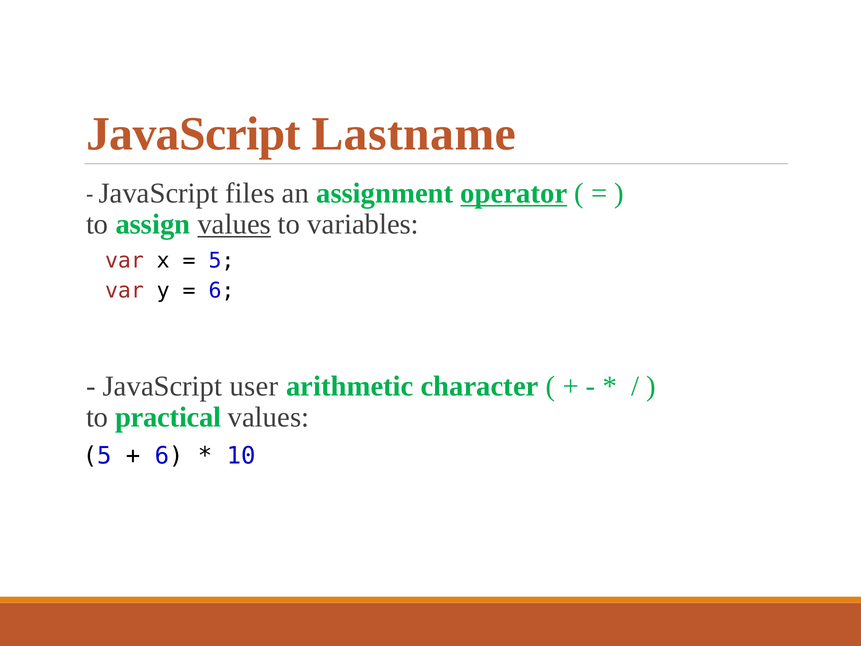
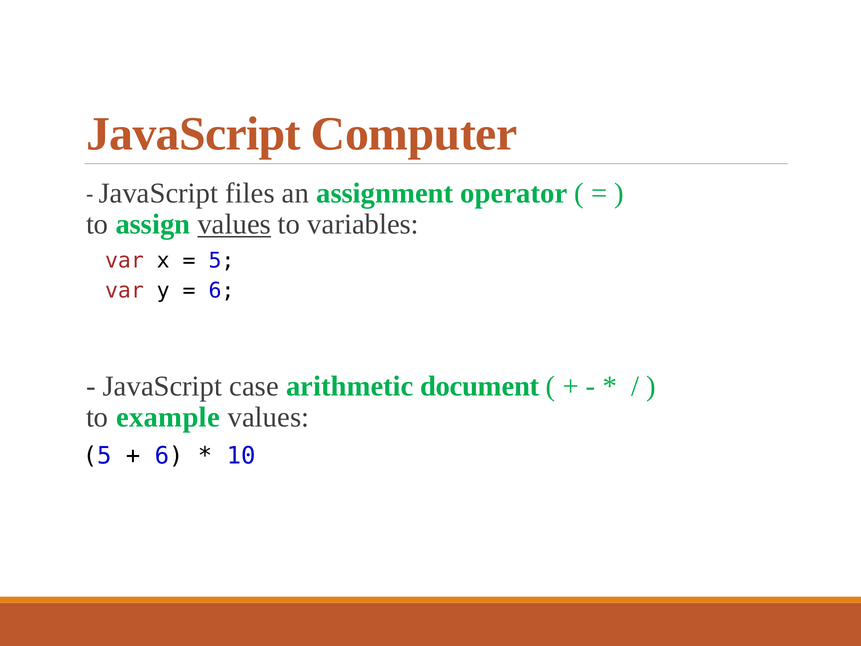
Lastname: Lastname -> Computer
operator underline: present -> none
user: user -> case
character: character -> document
practical: practical -> example
